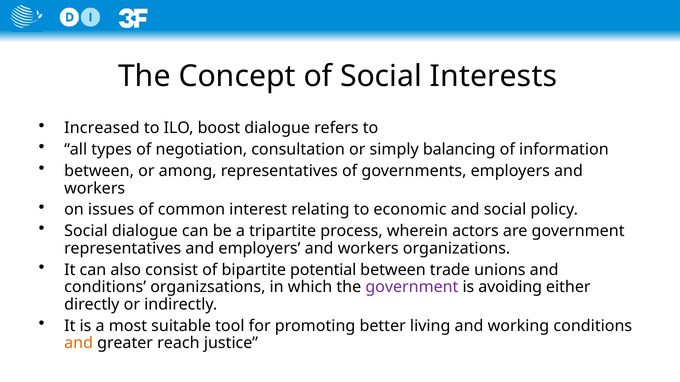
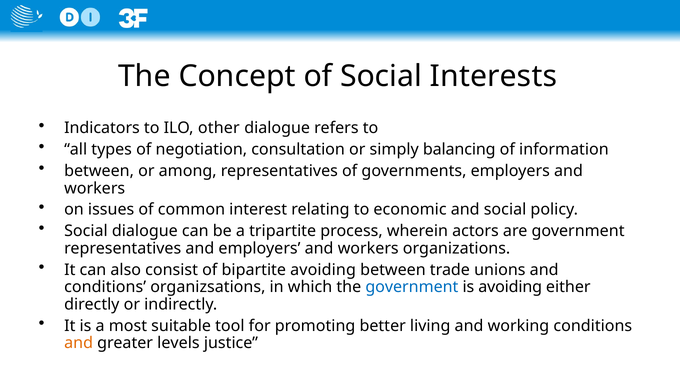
Increased: Increased -> Indicators
boost: boost -> other
bipartite potential: potential -> avoiding
government at (412, 287) colour: purple -> blue
reach: reach -> levels
